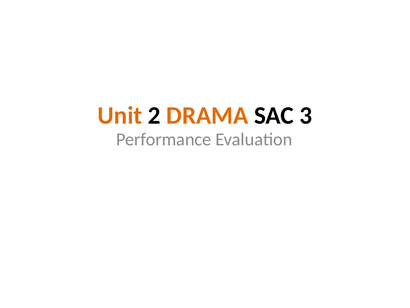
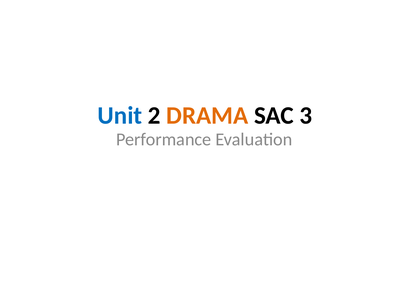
Unit colour: orange -> blue
